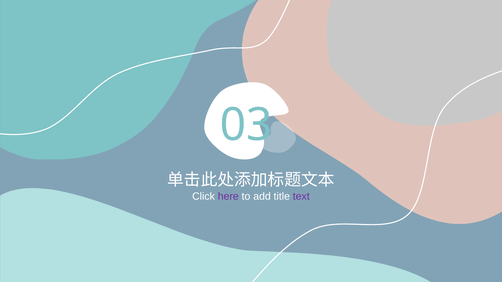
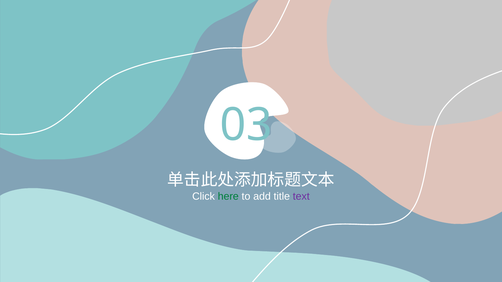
here colour: purple -> green
